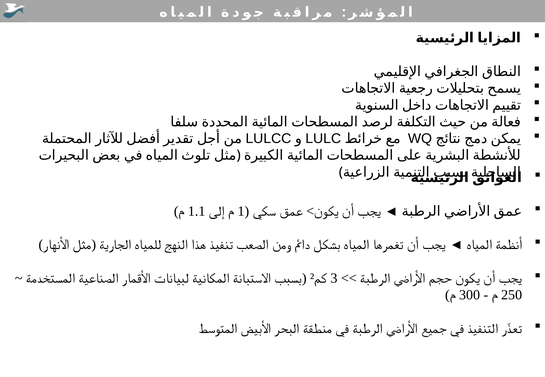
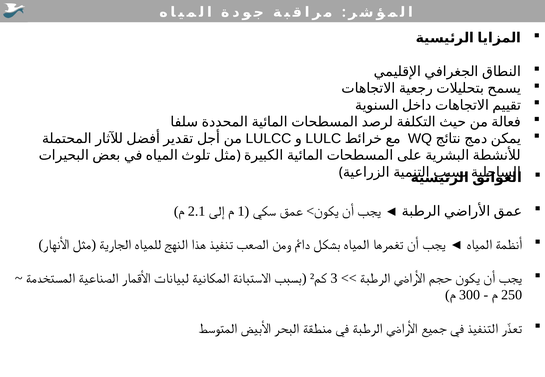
1.1: 1.1 -> 2.1
